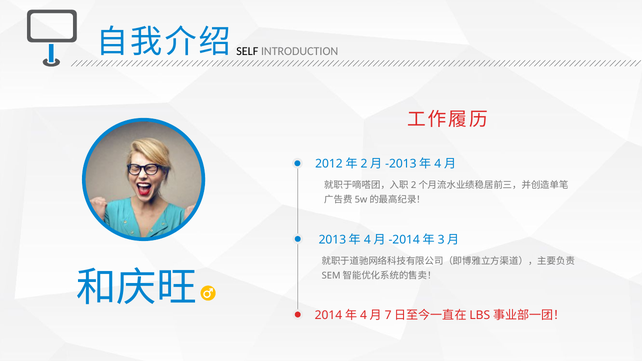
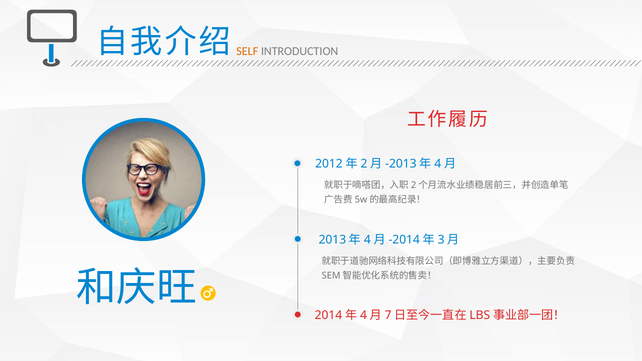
SELF colour: black -> orange
